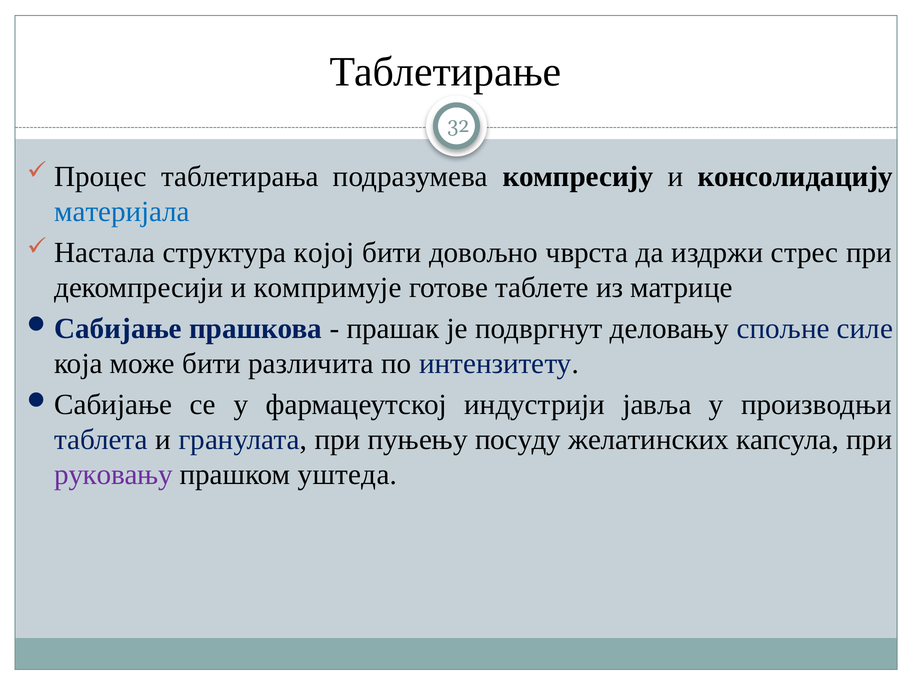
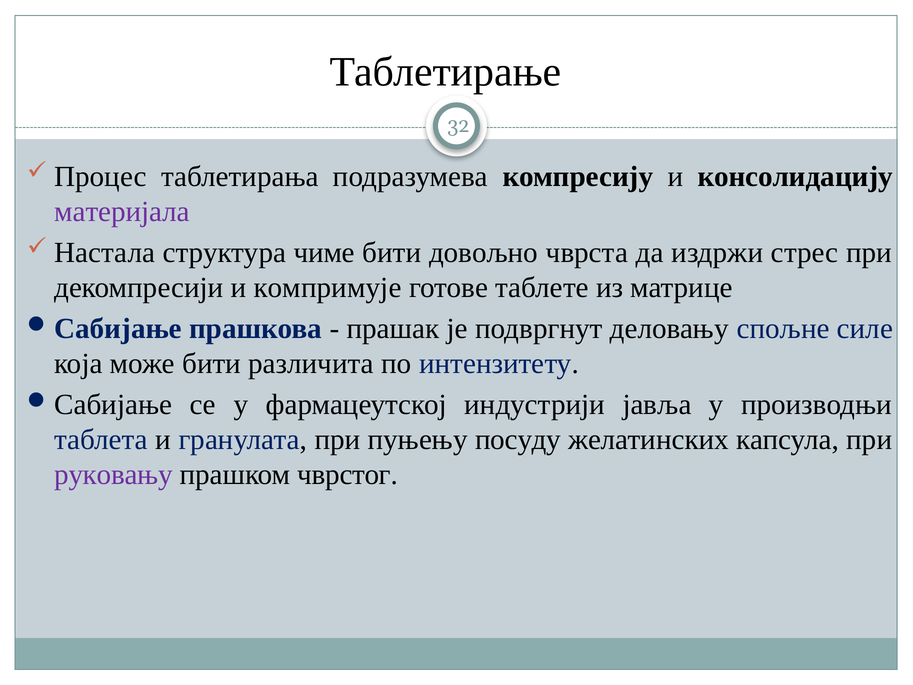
материјала colour: blue -> purple
којој: којој -> чиме
уштеда: уштеда -> чврстог
